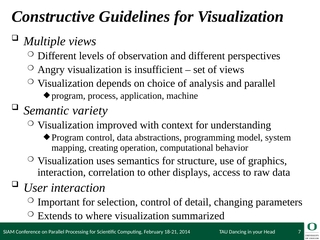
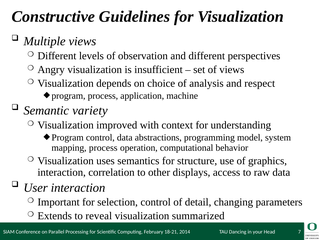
and parallel: parallel -> respect
mapping creating: creating -> process
where: where -> reveal
